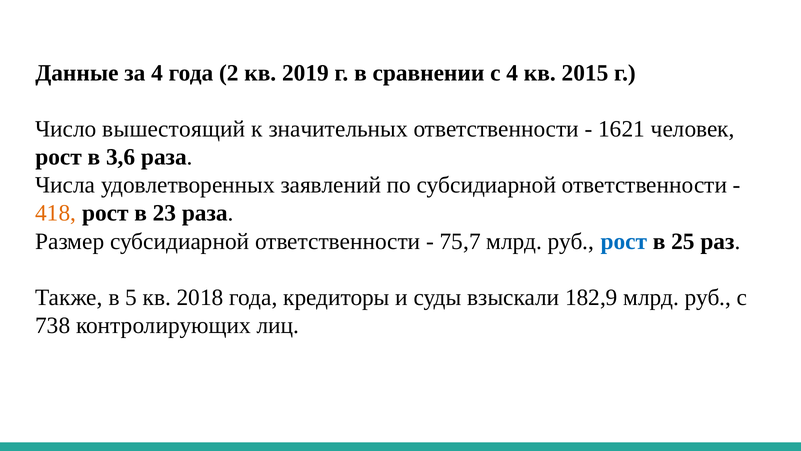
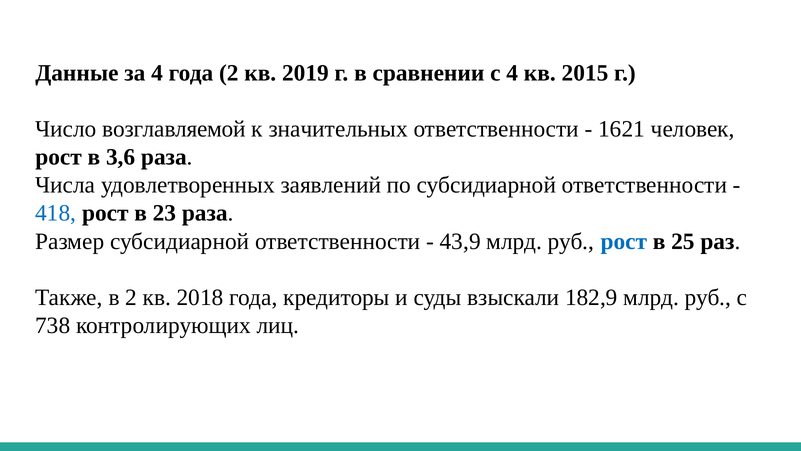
вышестоящий: вышестоящий -> возглавляемой
418 colour: orange -> blue
75,7: 75,7 -> 43,9
в 5: 5 -> 2
